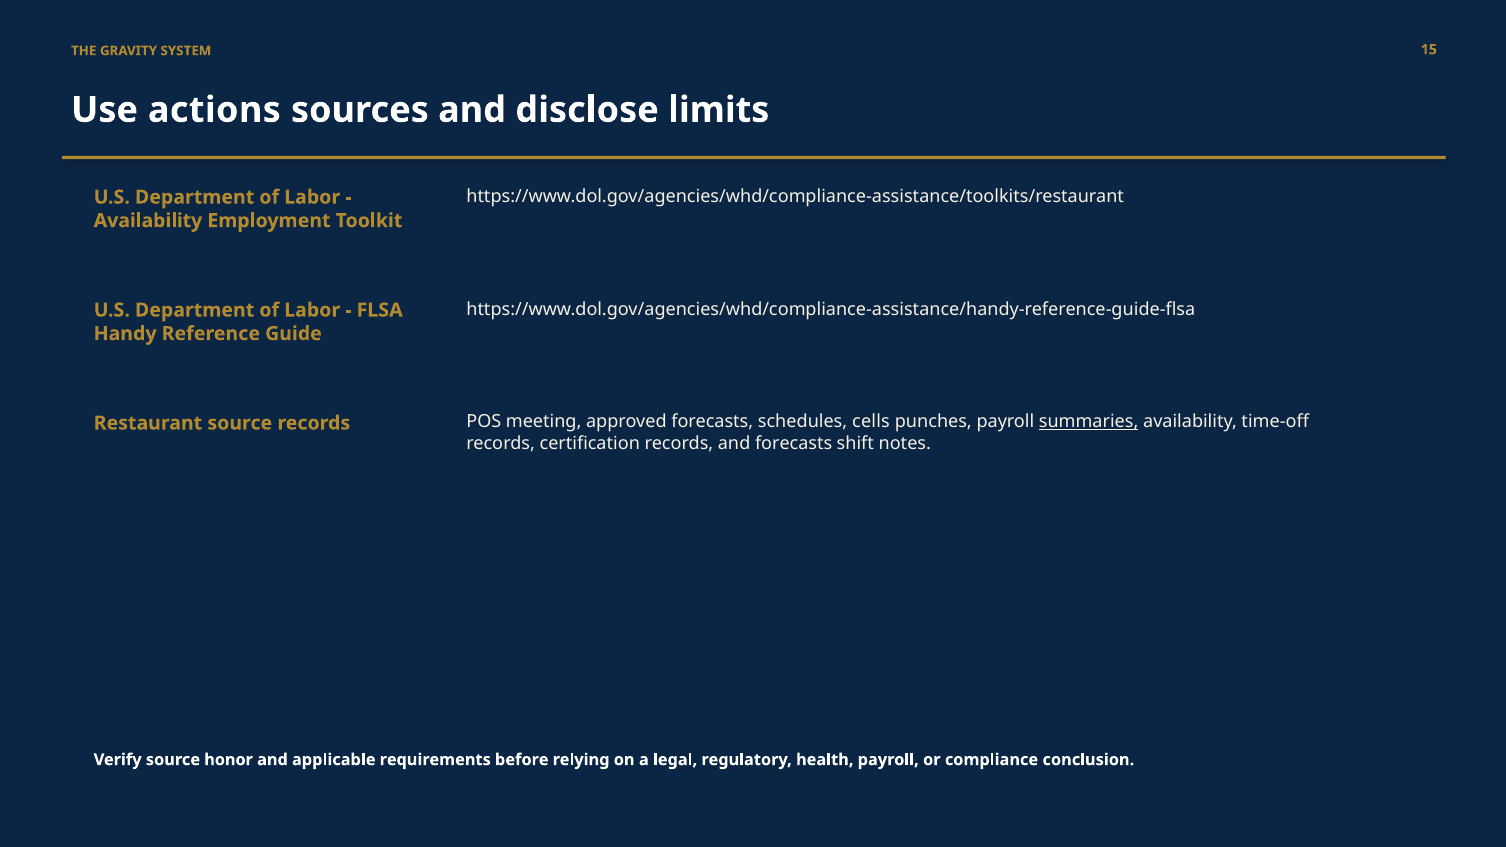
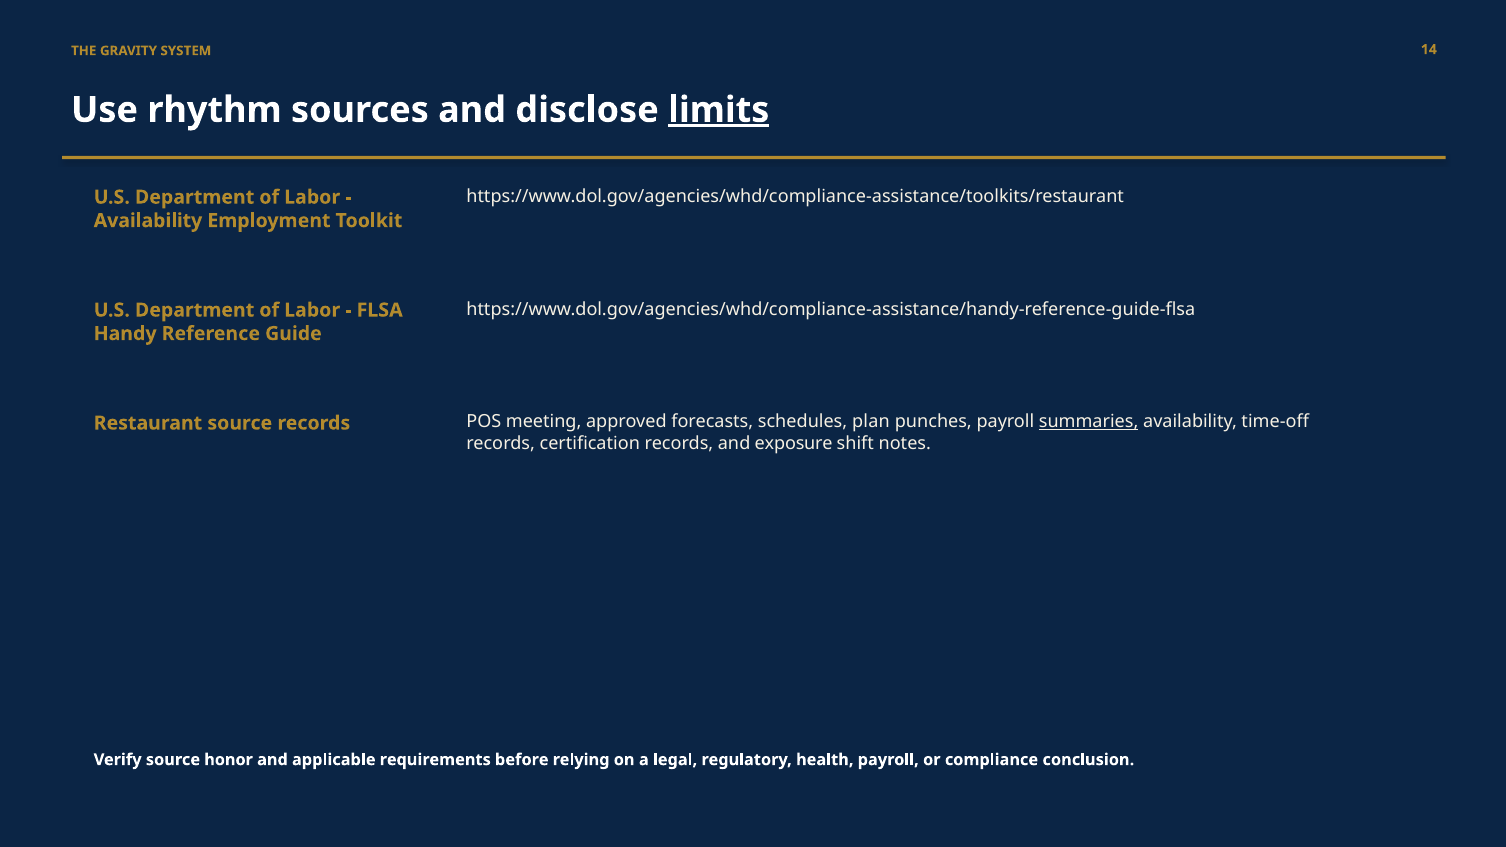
15: 15 -> 14
actions: actions -> rhythm
limits underline: none -> present
cells: cells -> plan
and forecasts: forecasts -> exposure
